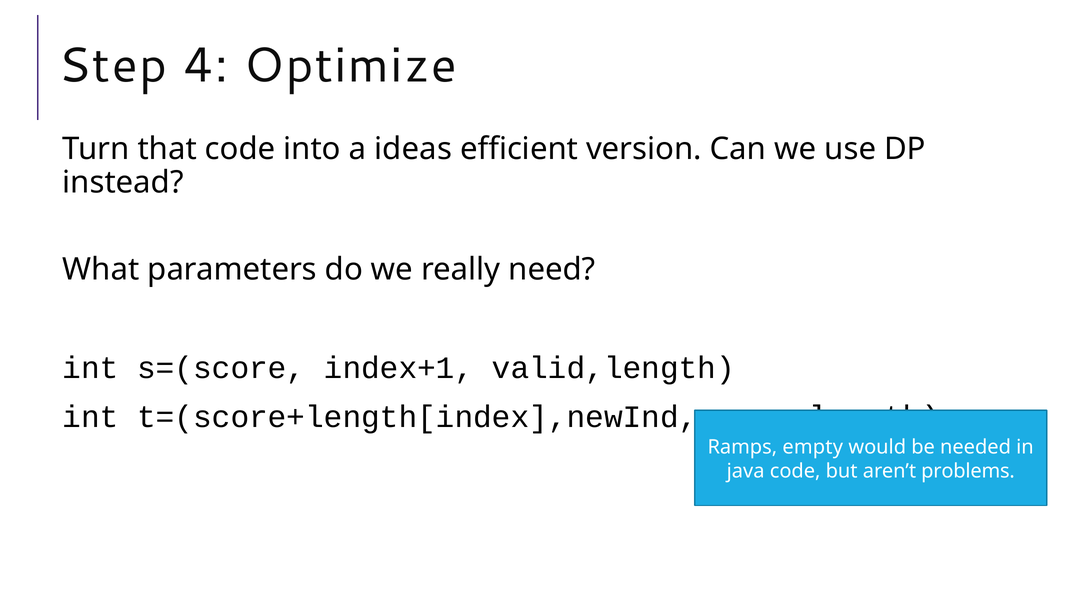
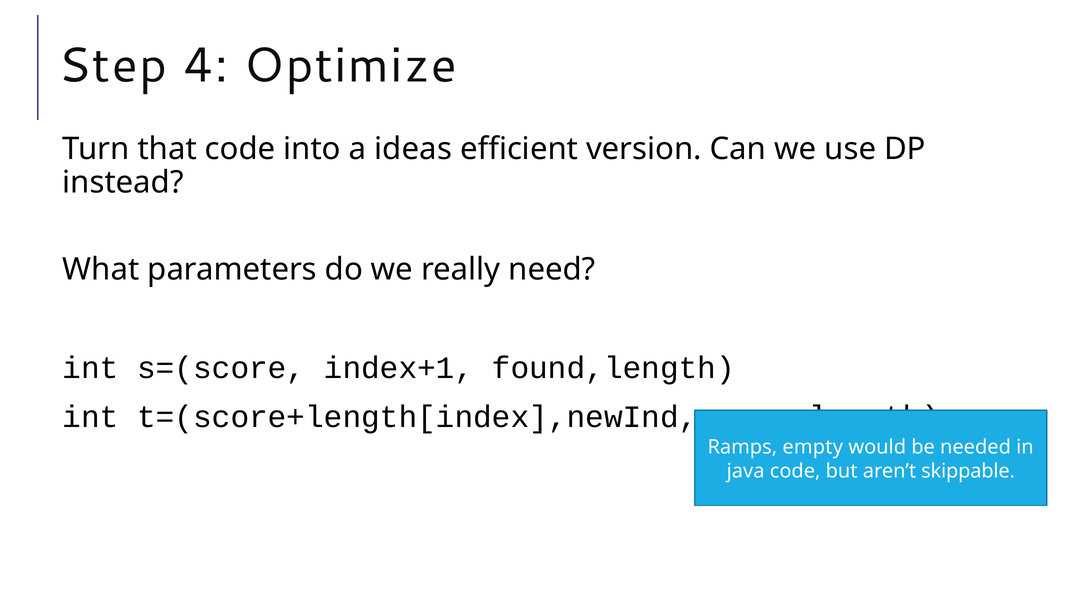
valid,length: valid,length -> found,length
problems: problems -> skippable
